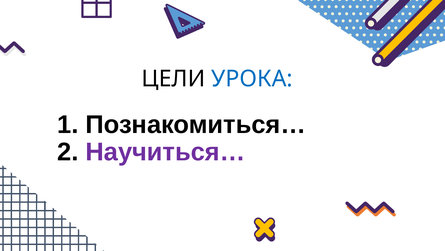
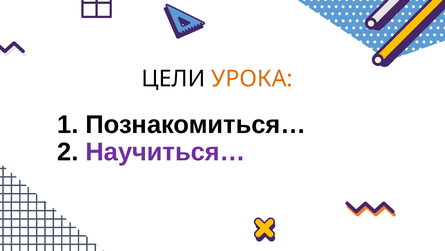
УРОКА colour: blue -> orange
